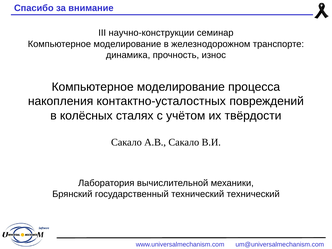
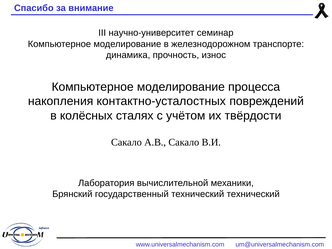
научно-конструкции: научно-конструкции -> научно-университет
